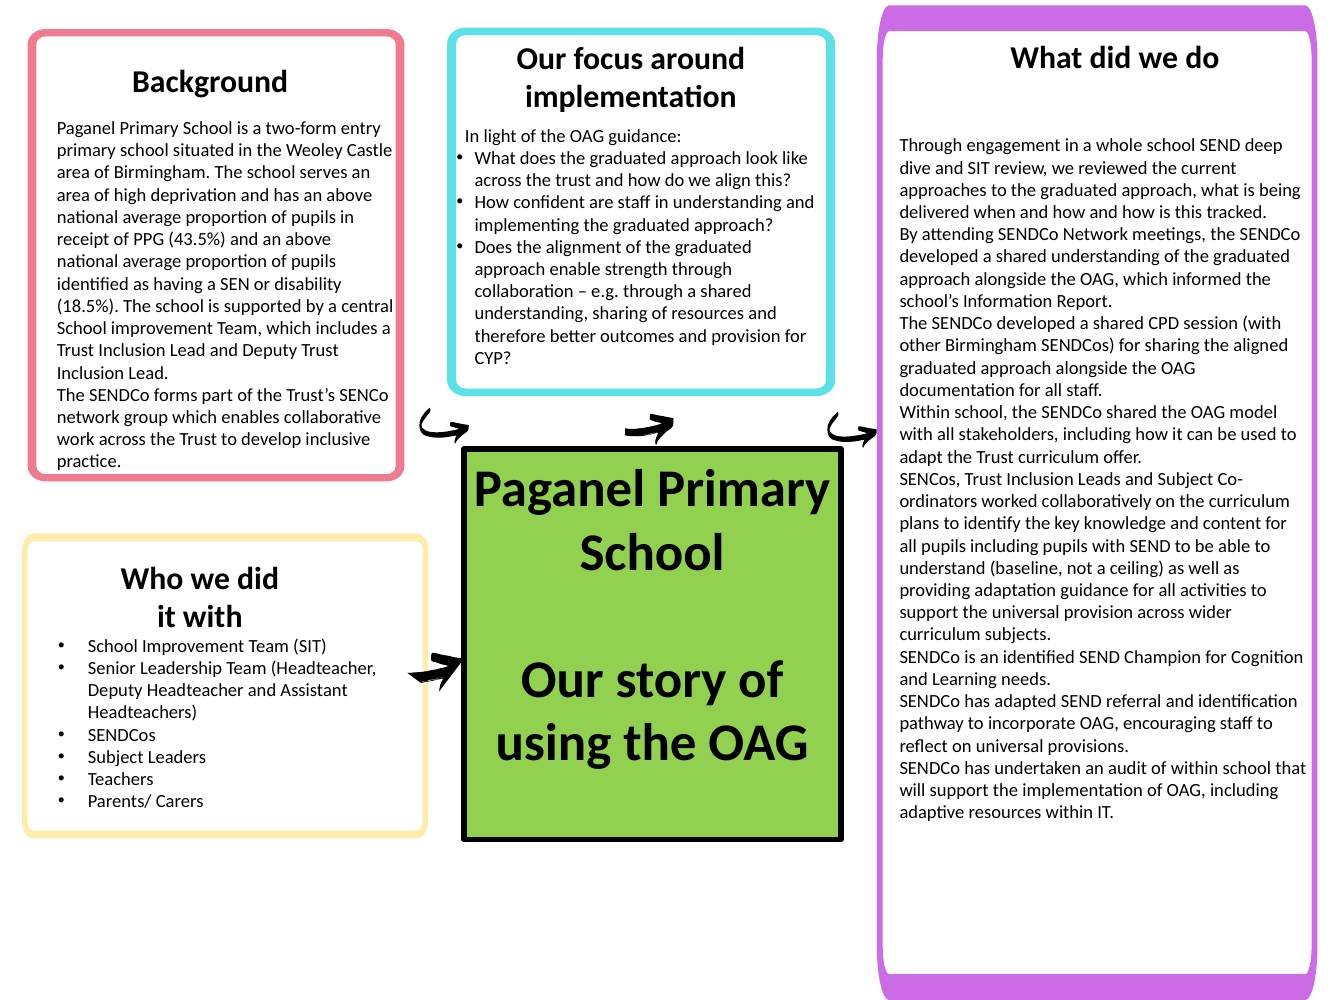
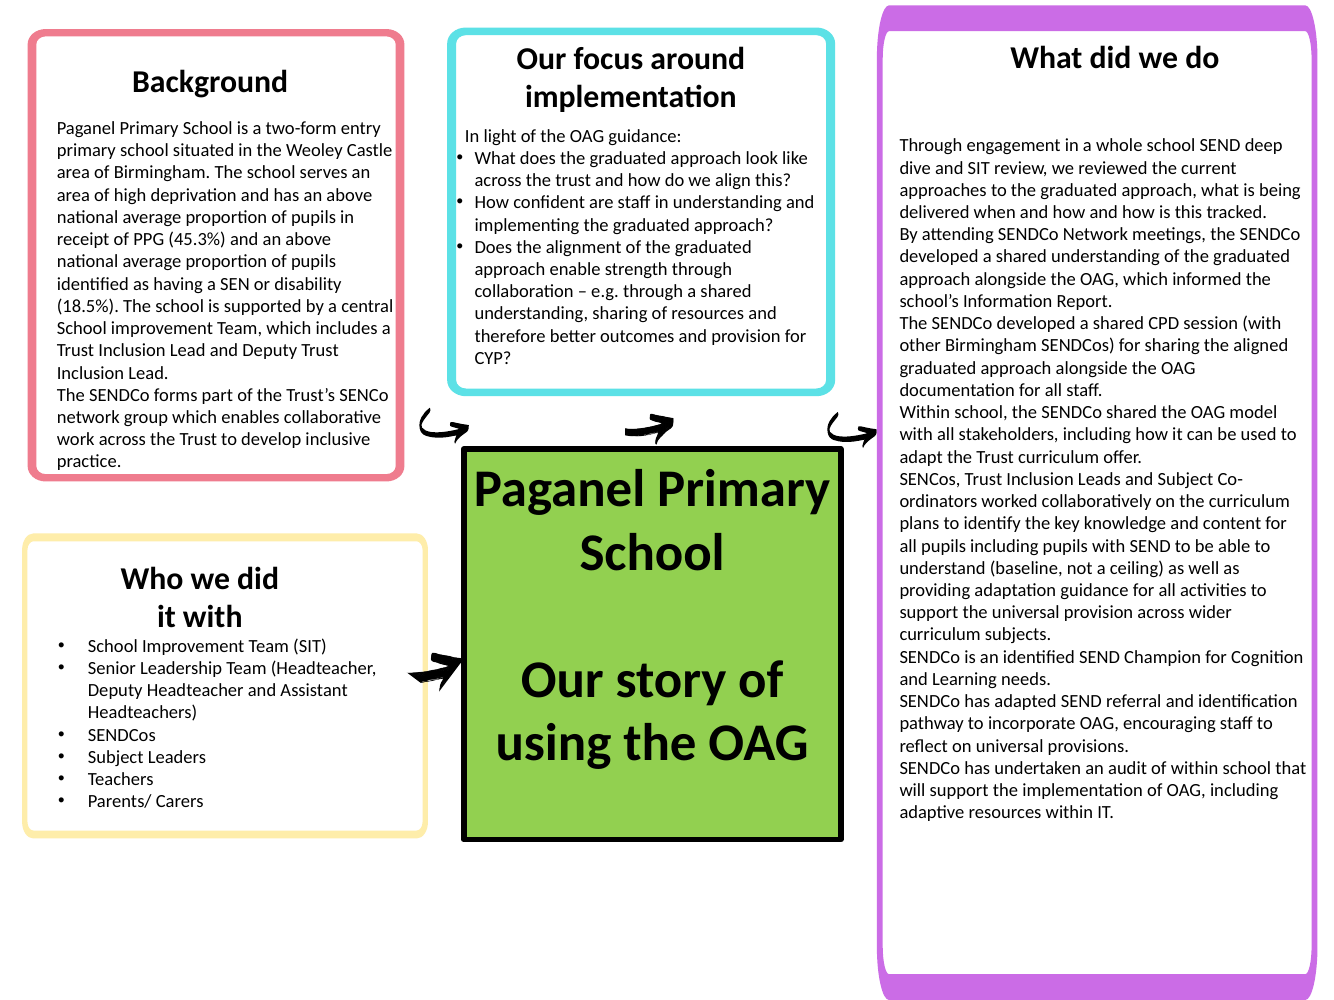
43.5%: 43.5% -> 45.3%
